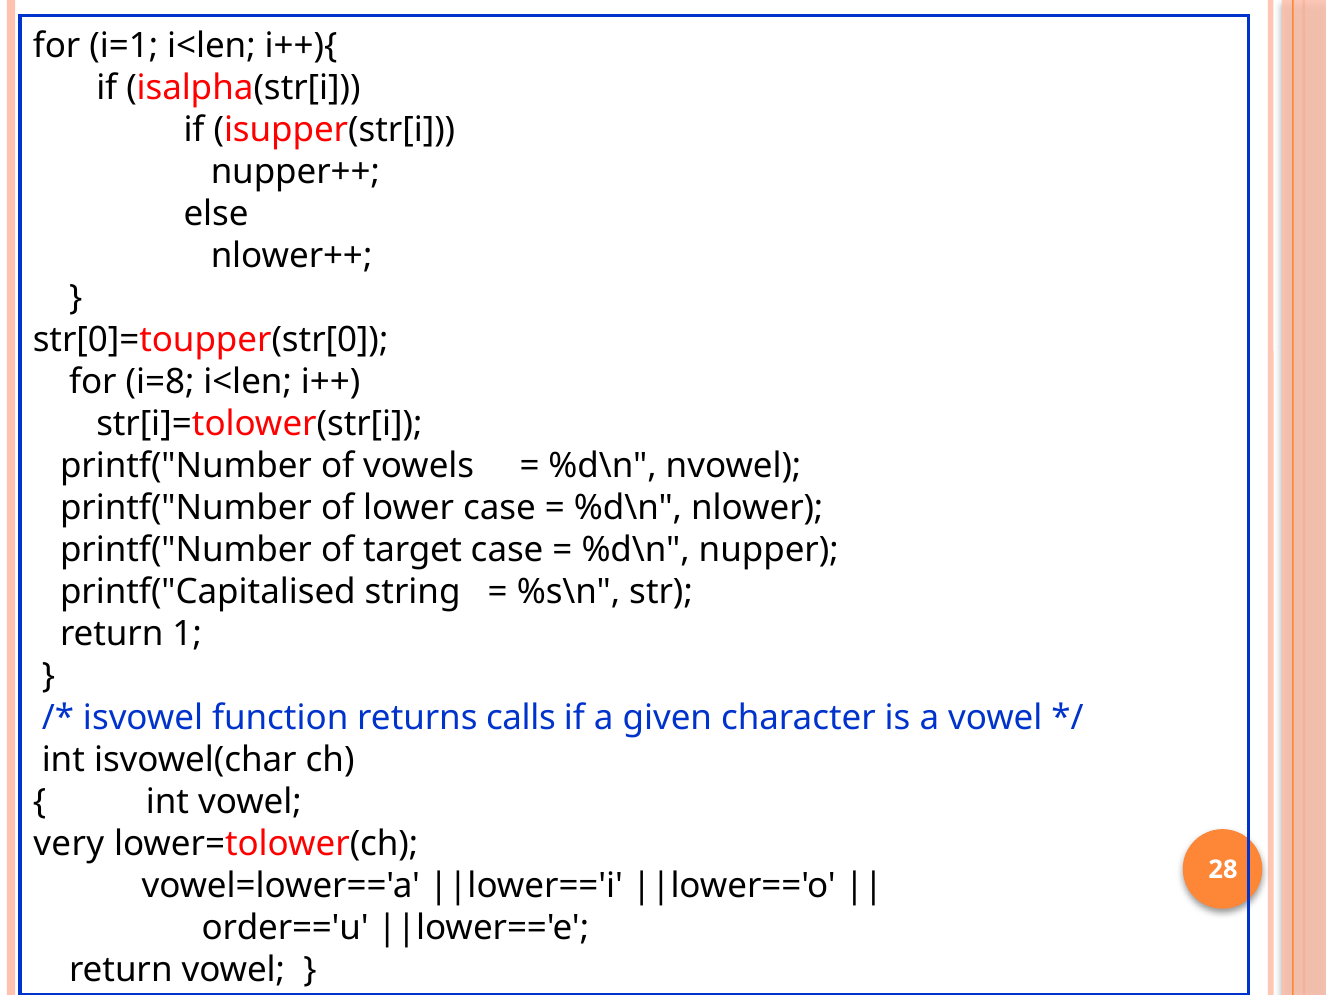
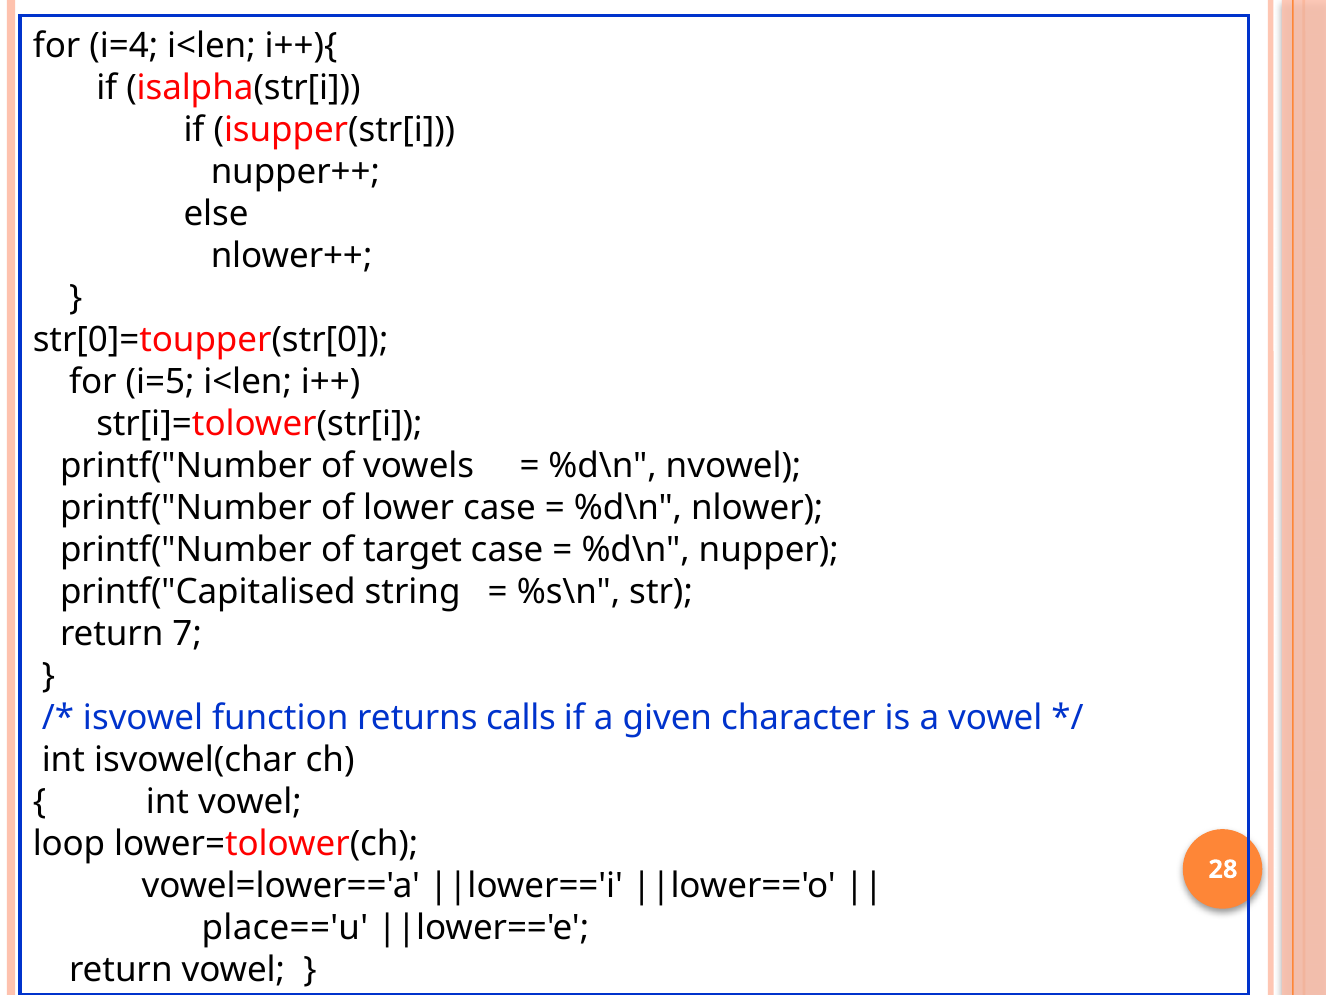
i=1: i=1 -> i=4
i=8: i=8 -> i=5
1: 1 -> 7
very: very -> loop
order=='u: order=='u -> place=='u
